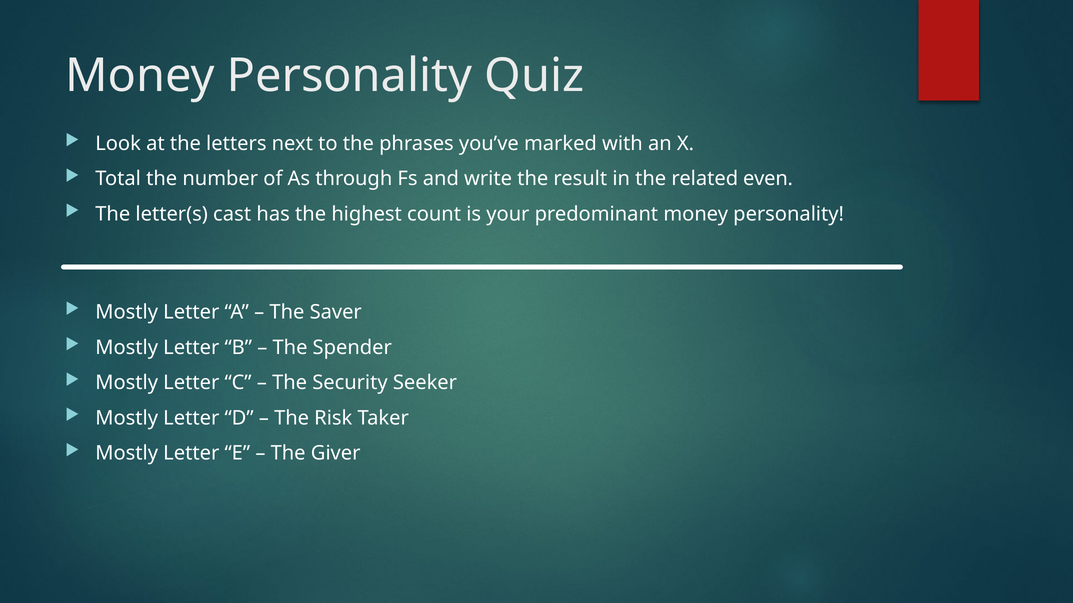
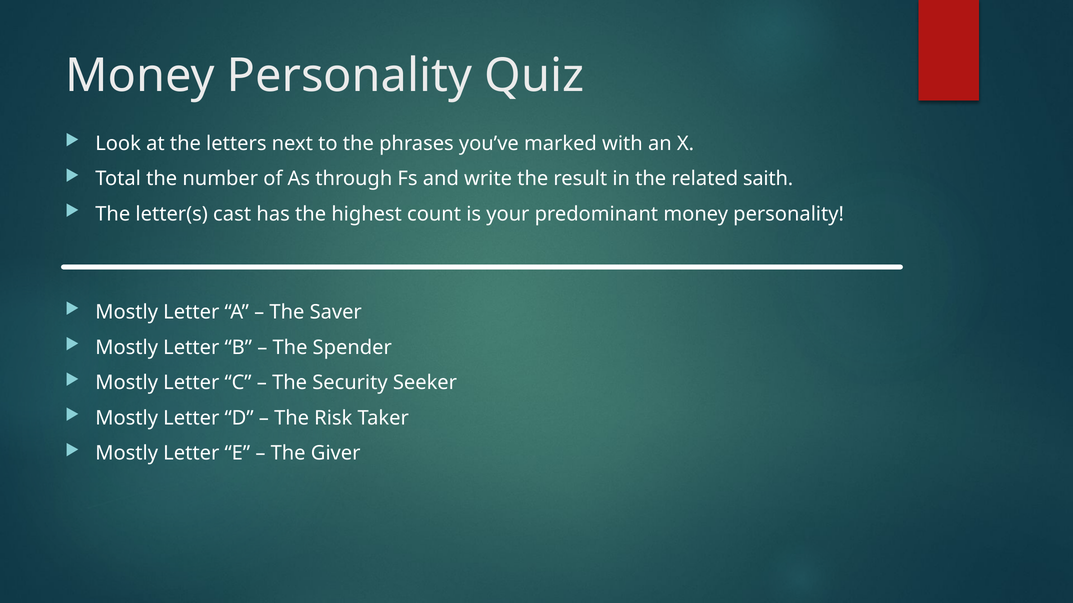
even: even -> saith
